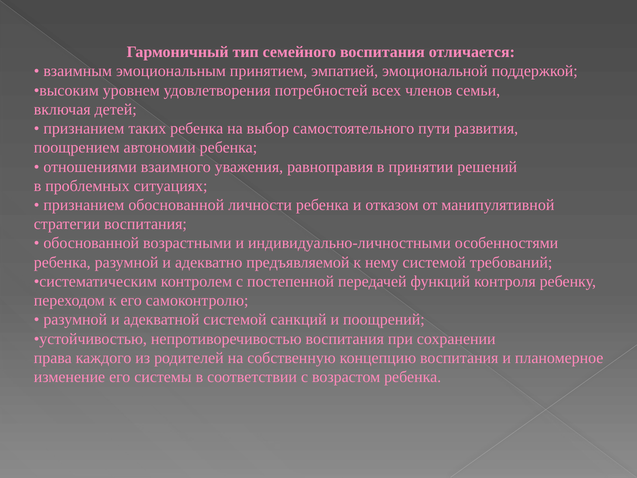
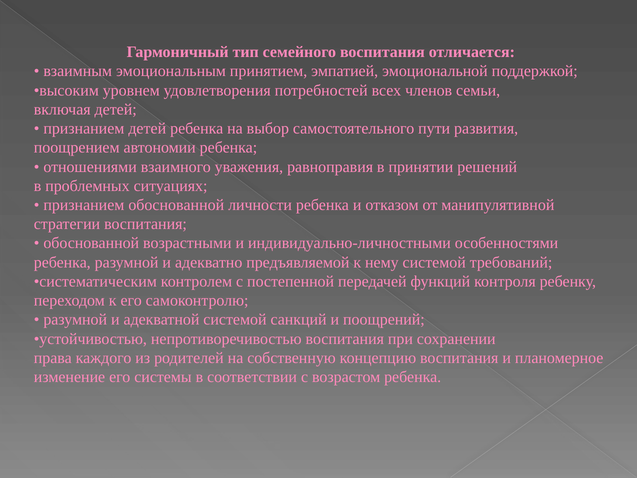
признанием таких: таких -> детей
